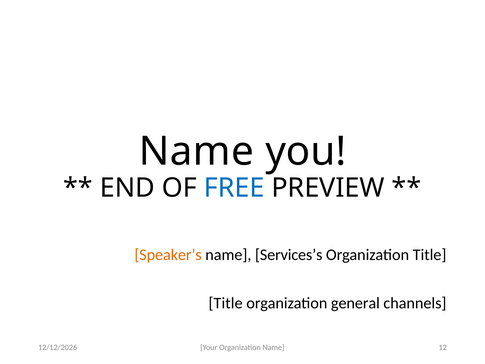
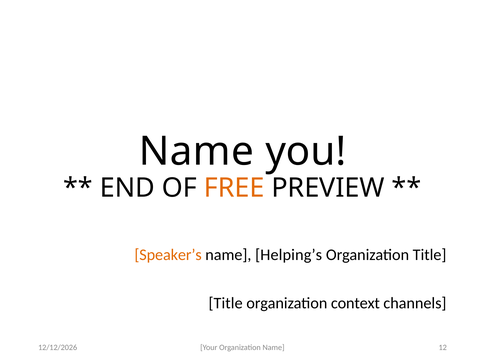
FREE colour: blue -> orange
Services’s: Services’s -> Helping’s
general: general -> context
